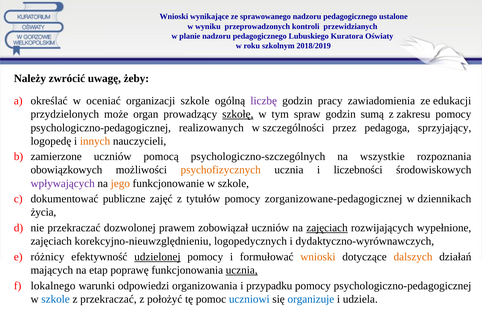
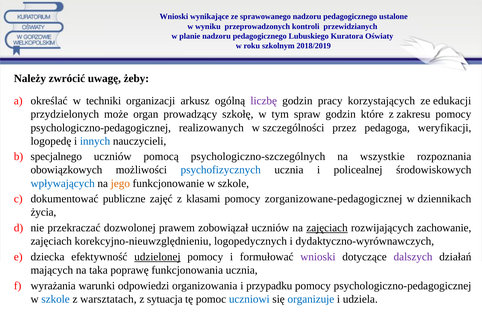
oceniać: oceniać -> techniki
organizacji szkole: szkole -> arkusz
zawiadomienia: zawiadomienia -> korzystających
szkołę underline: present -> none
sumą: sumą -> które
sprzyjający: sprzyjający -> weryfikacji
innych colour: orange -> blue
zamierzone: zamierzone -> specjalnego
psychofizycznych colour: orange -> blue
liczebności: liczebności -> policealnej
wpływających colour: purple -> blue
tytułów: tytułów -> klasami
wypełnione: wypełnione -> zachowanie
różnicy: różnicy -> dziecka
wnioski at (318, 257) colour: orange -> purple
dalszych colour: orange -> purple
etap: etap -> taka
ucznia at (242, 270) underline: present -> none
lokalnego: lokalnego -> wyrażania
z przekraczać: przekraczać -> warsztatach
położyć: położyć -> sytuacja
